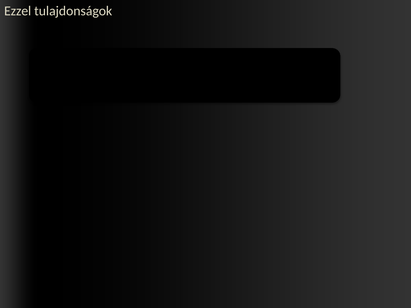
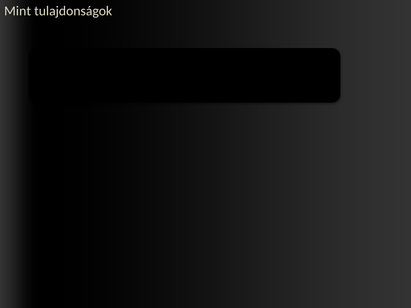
Ezzel: Ezzel -> Mint
